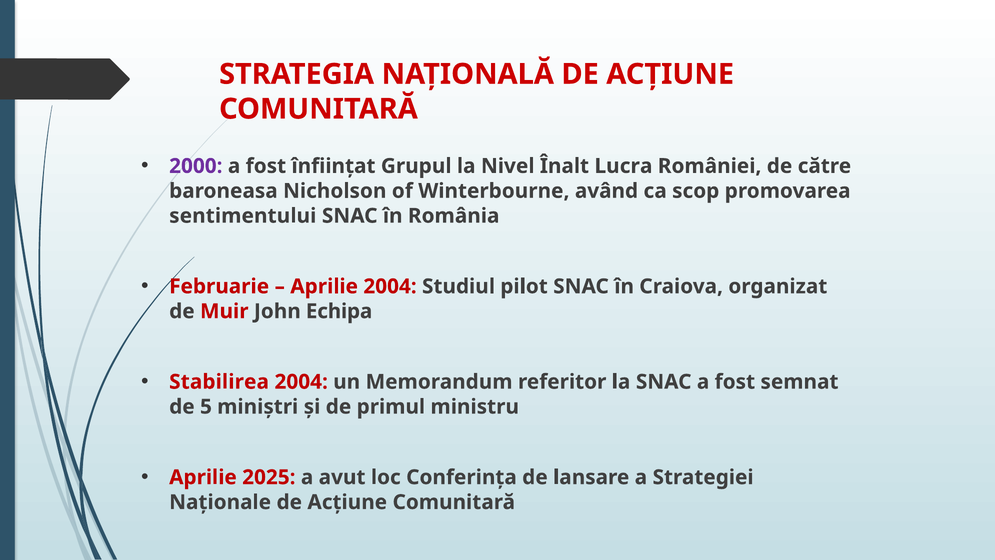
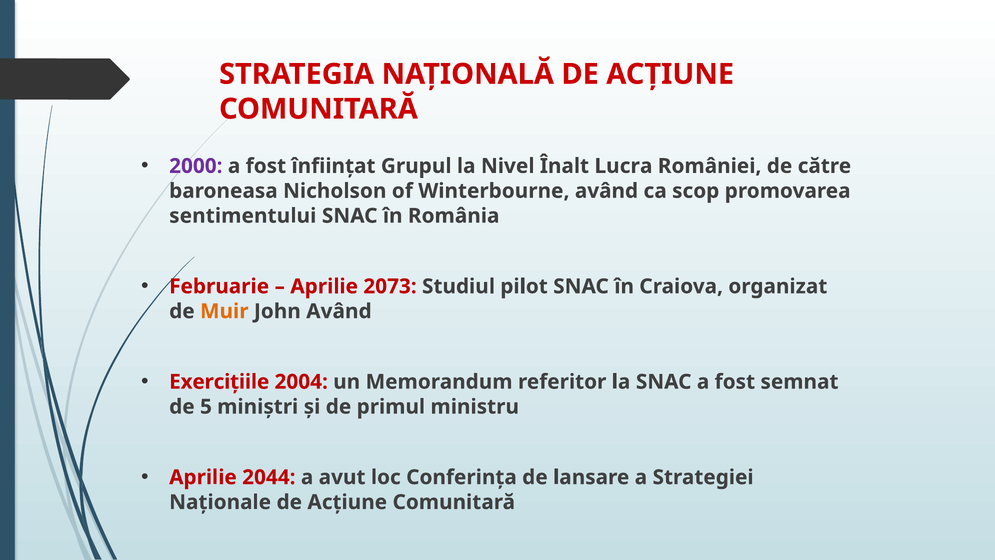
Aprilie 2004: 2004 -> 2073
Muir colour: red -> orange
John Echipa: Echipa -> Având
Stabilirea: Stabilirea -> Exercițiile
2025: 2025 -> 2044
